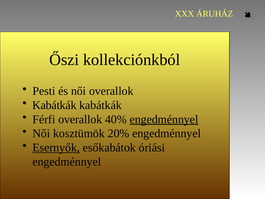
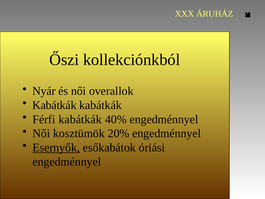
Pesti: Pesti -> Nyár
Férfi overallok: overallok -> kabátkák
engedménnyel at (164, 119) underline: present -> none
